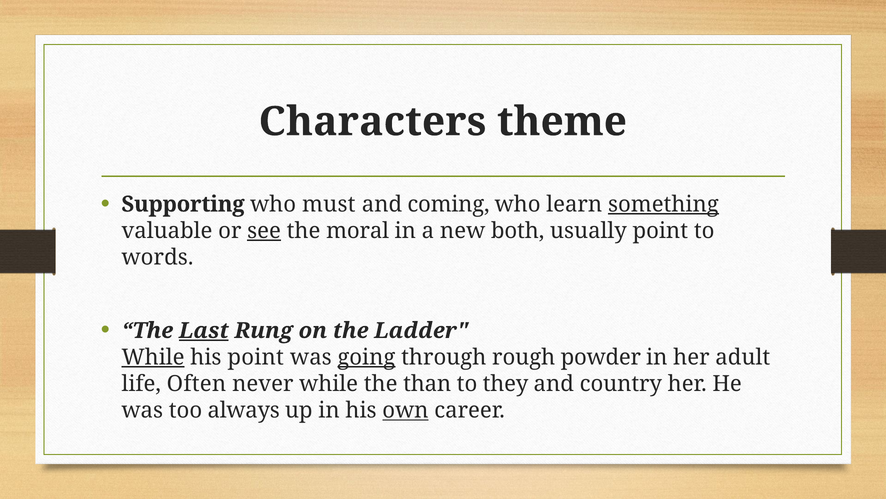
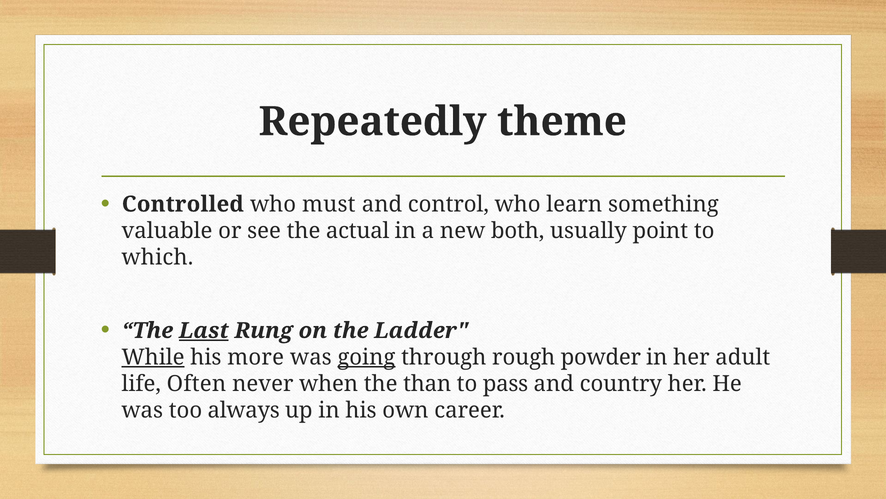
Characters: Characters -> Repeatedly
Supporting: Supporting -> Controlled
coming: coming -> control
something underline: present -> none
see underline: present -> none
moral: moral -> actual
words: words -> which
his point: point -> more
never while: while -> when
they: they -> pass
own underline: present -> none
